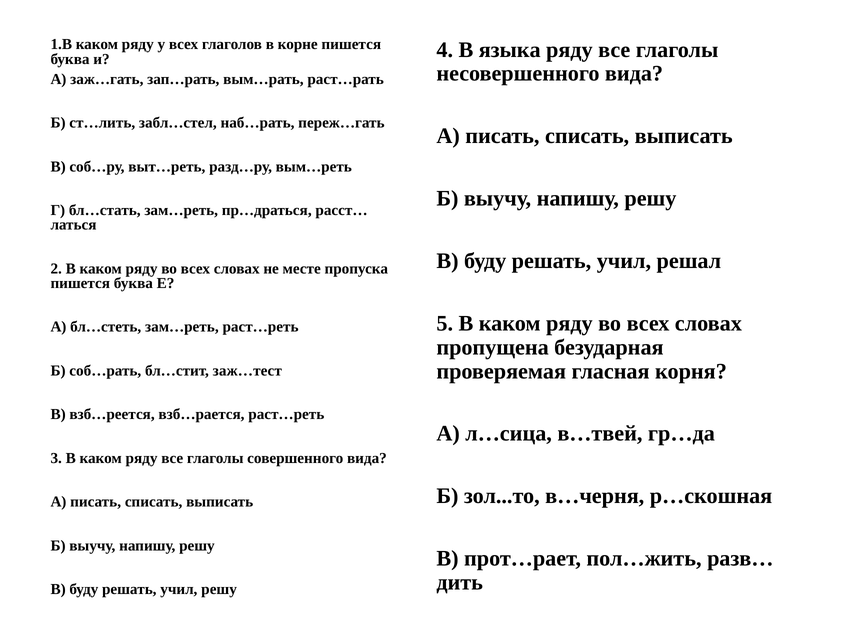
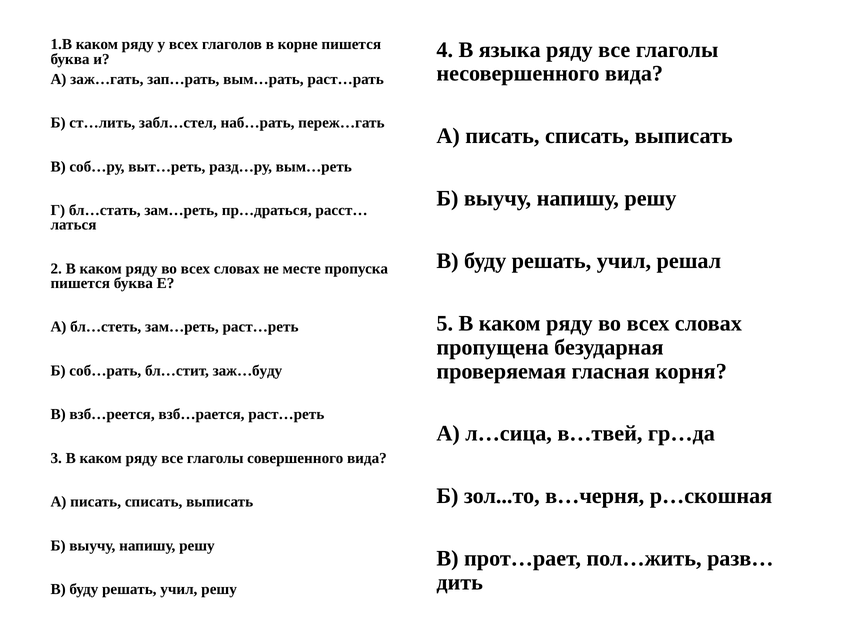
заж…тест: заж…тест -> заж…буду
